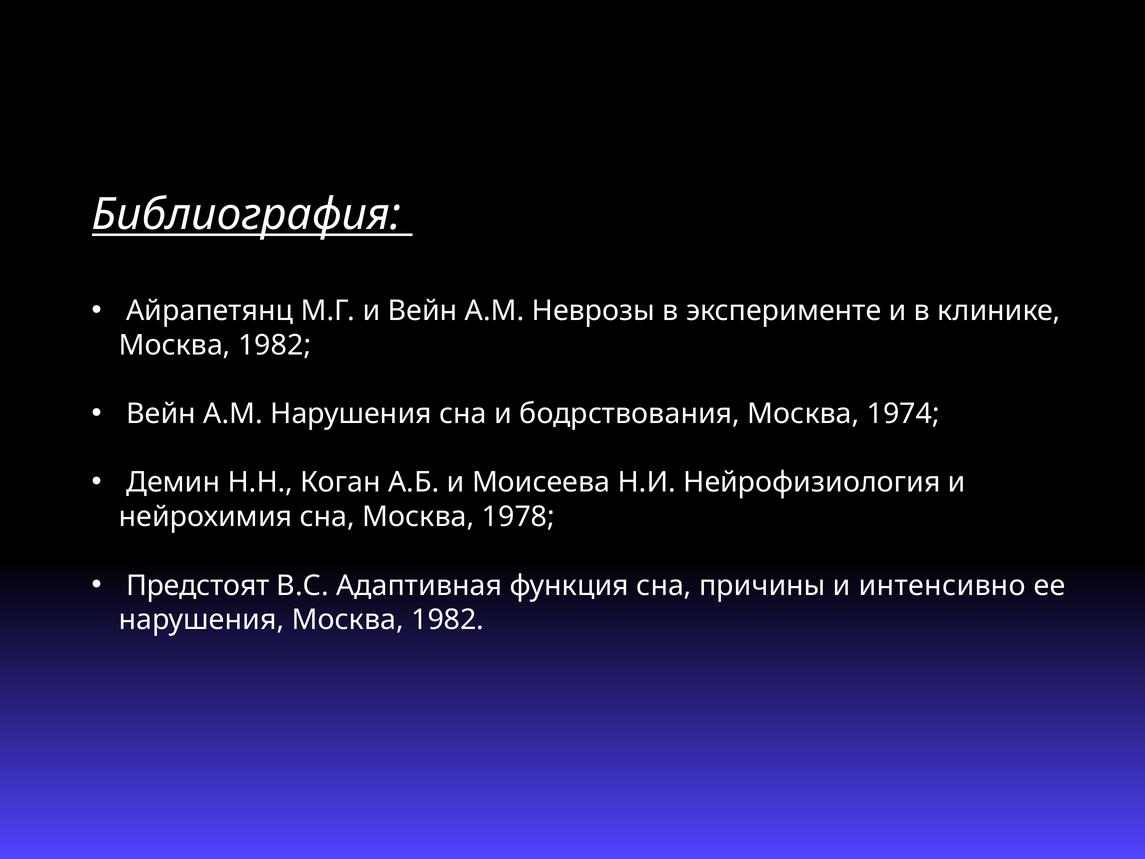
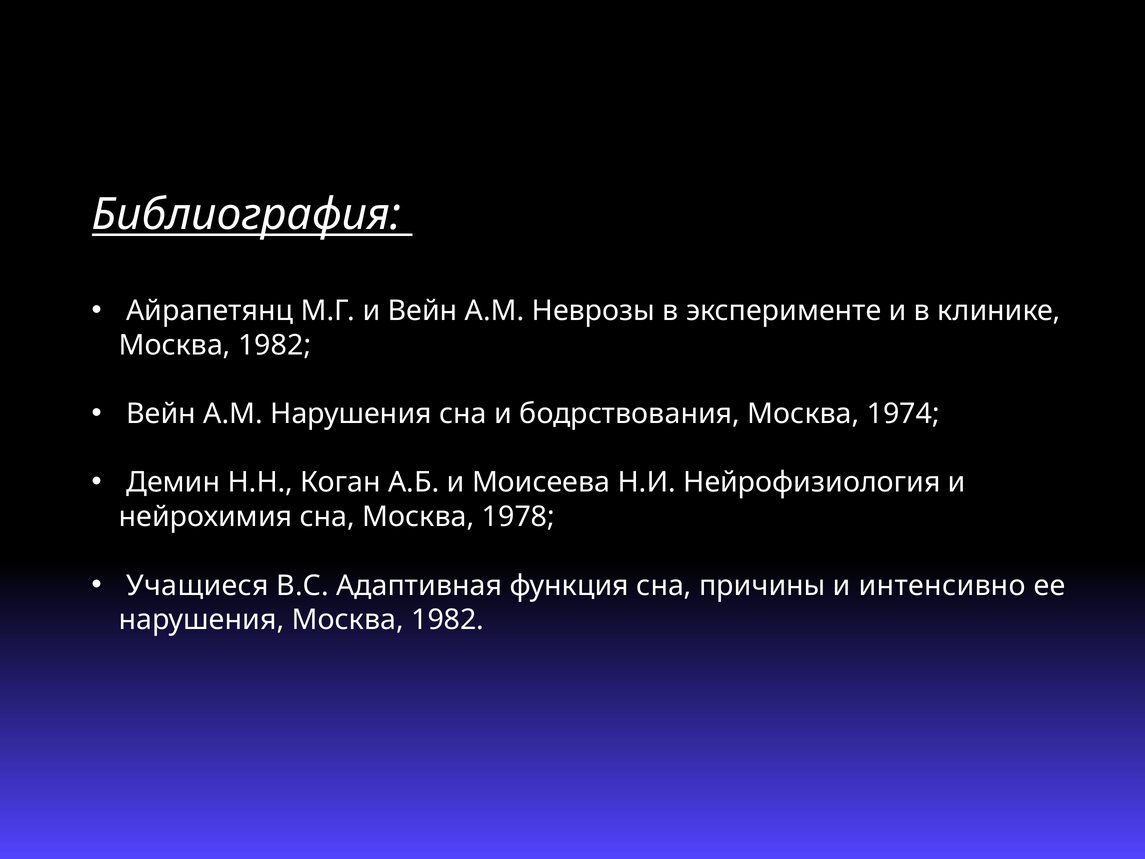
Предстоят: Предстоят -> Учащиеся
